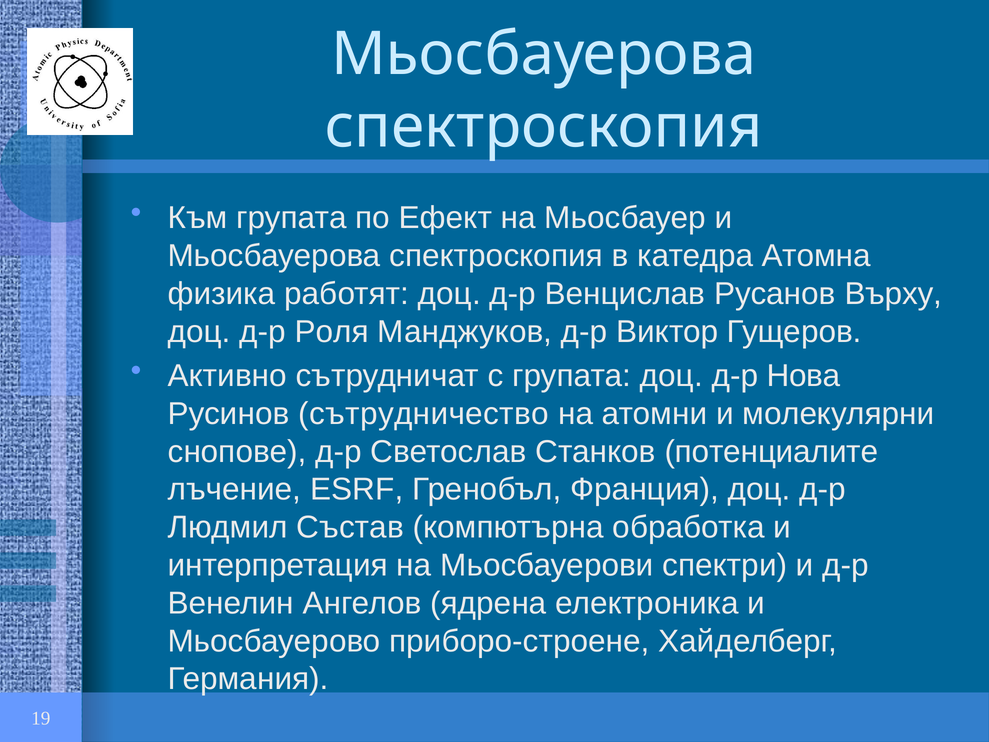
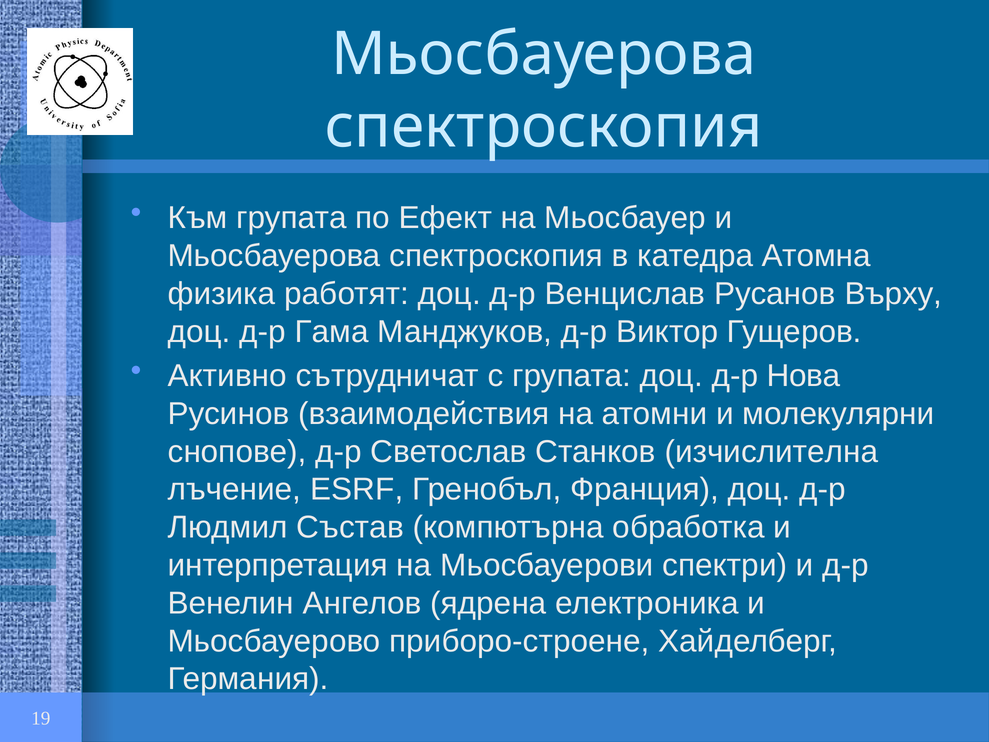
Роля: Роля -> Гама
сътрудничество: сътрудничество -> взаимодействия
потенциалите: потенциалите -> изчислителна
